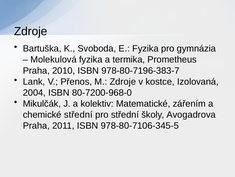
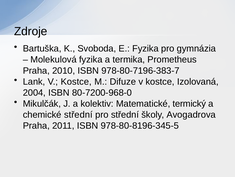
Lank V Přenos: Přenos -> Kostce
M Zdroje: Zdroje -> Difuze
zářením: zářením -> termický
978-80-7106-345-5: 978-80-7106-345-5 -> 978-80-8196-345-5
